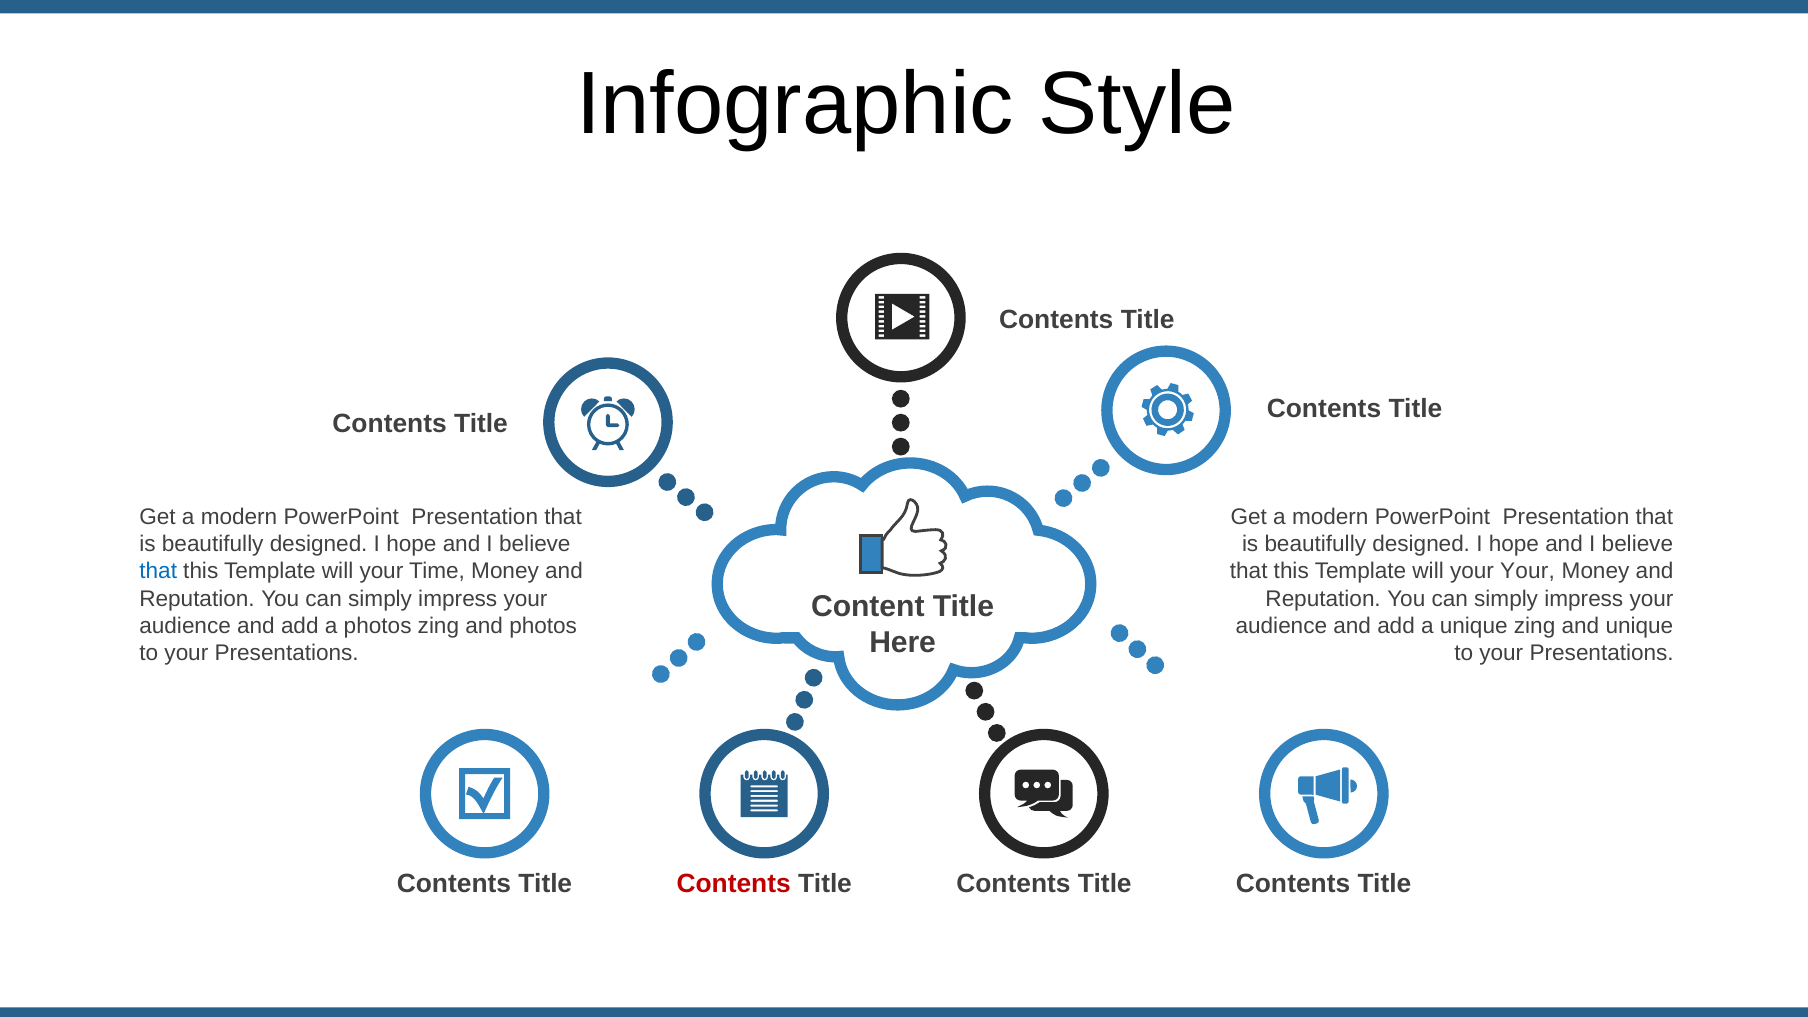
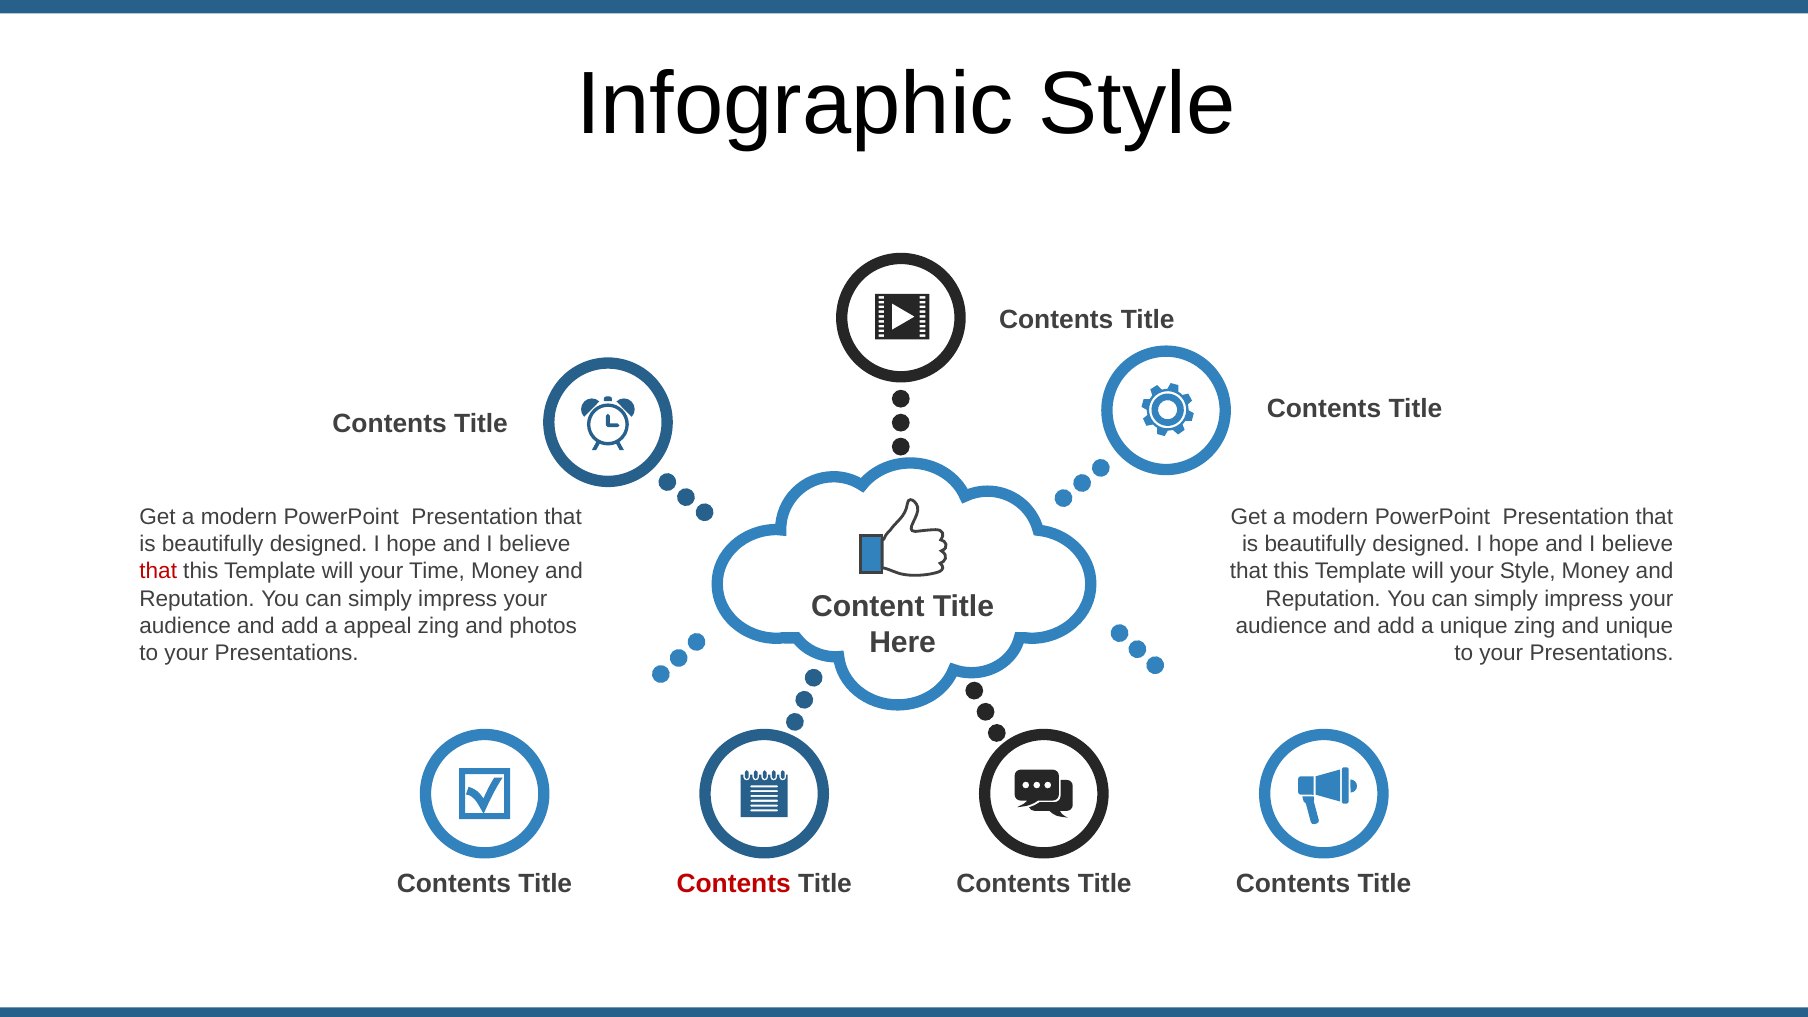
that at (158, 572) colour: blue -> red
your Your: Your -> Style
a photos: photos -> appeal
